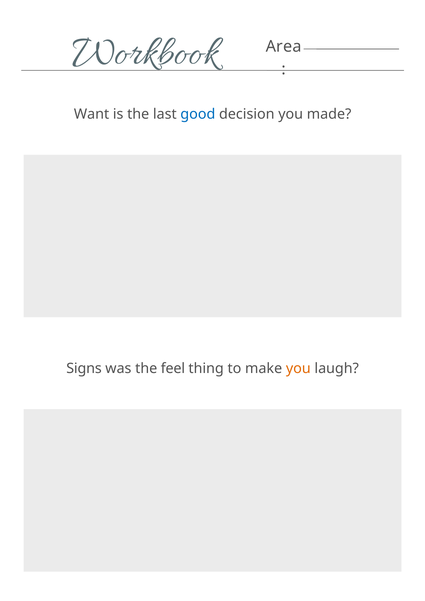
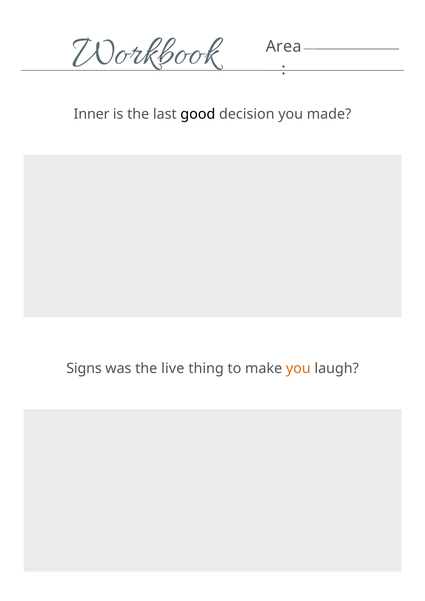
Want: Want -> Inner
good colour: blue -> black
feel: feel -> live
